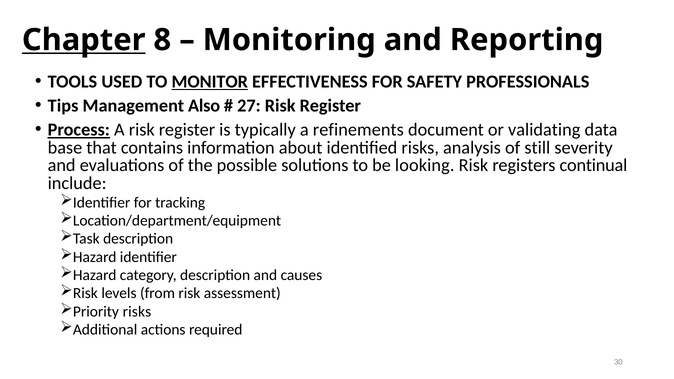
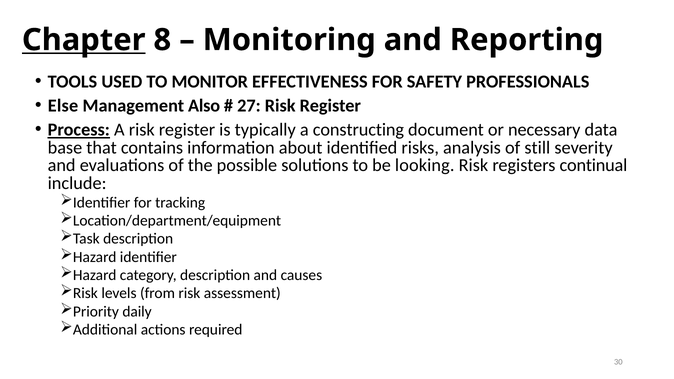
MONITOR underline: present -> none
Tips: Tips -> Else
refinements: refinements -> constructing
validating: validating -> necessary
Priority risks: risks -> daily
